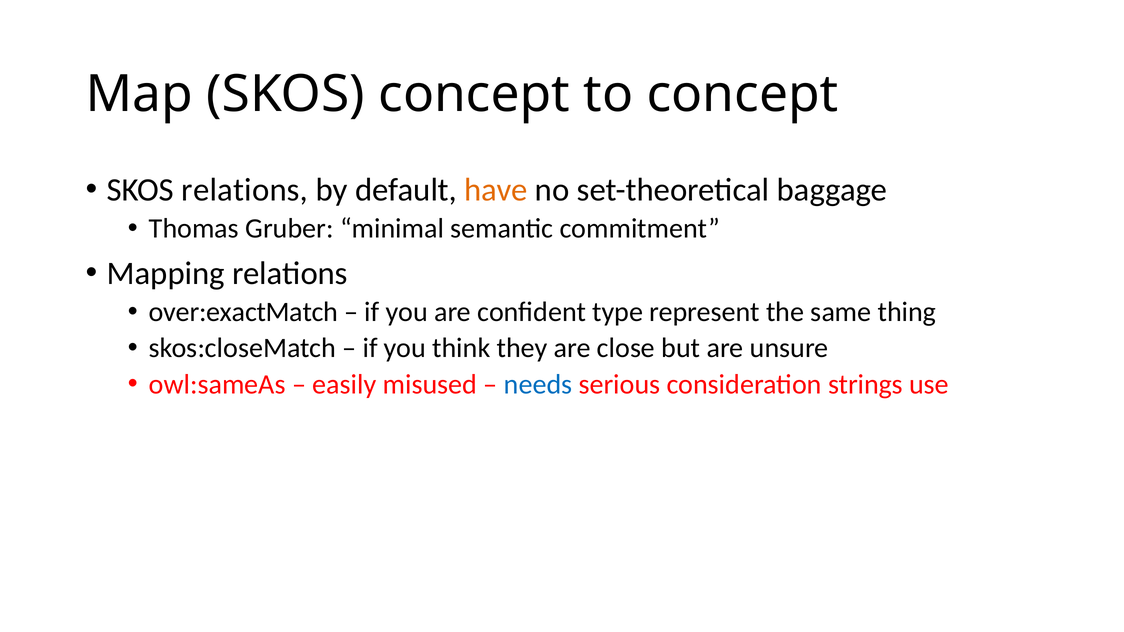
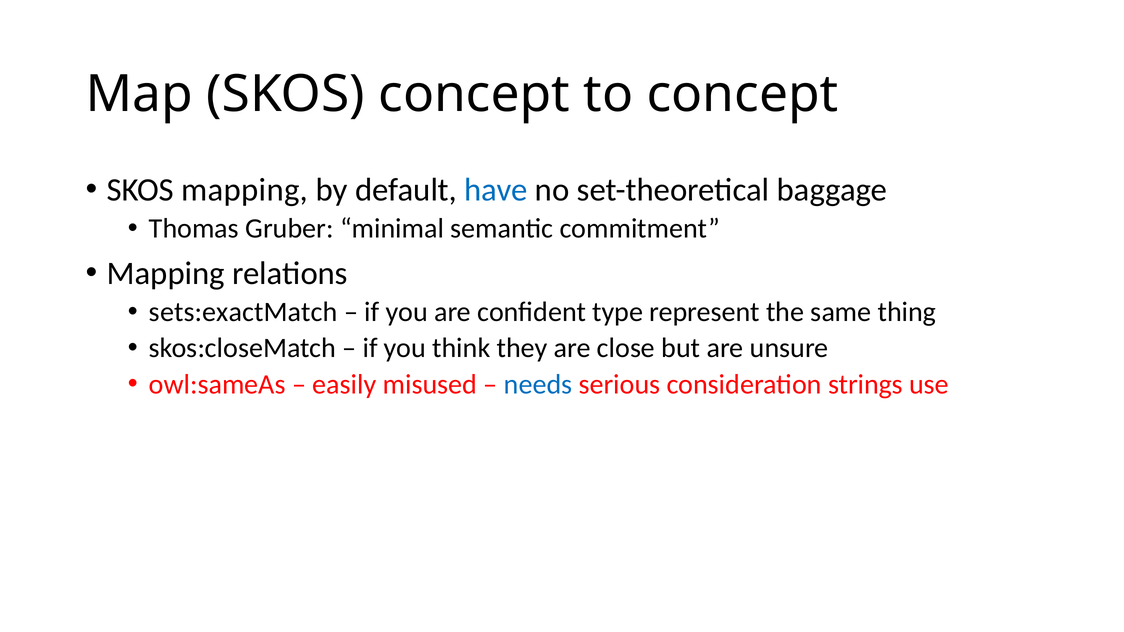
SKOS relations: relations -> mapping
have colour: orange -> blue
over:exactMatch: over:exactMatch -> sets:exactMatch
